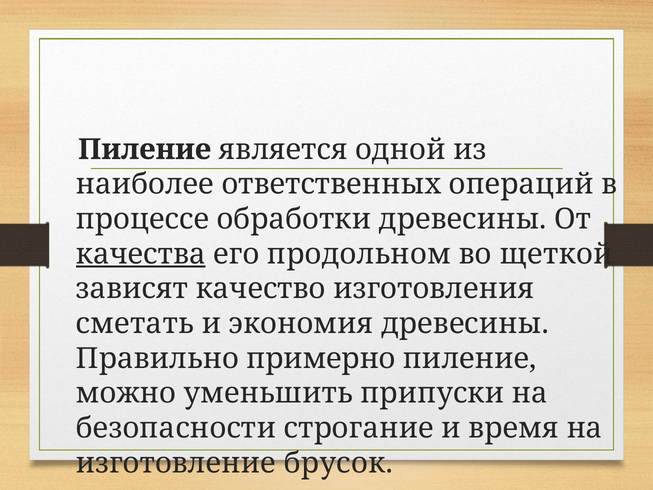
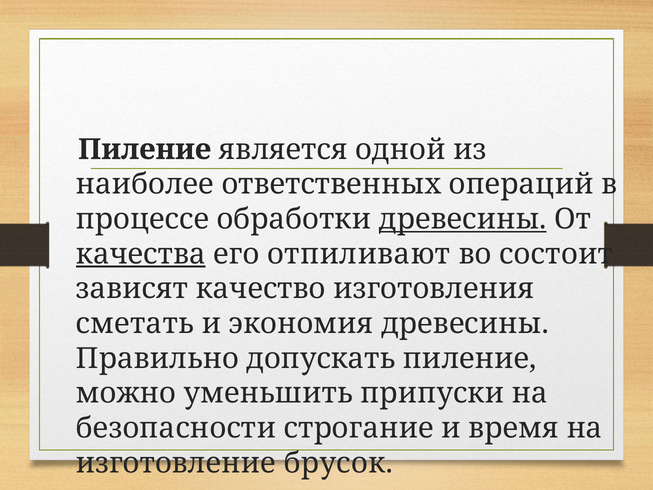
древесины at (463, 219) underline: none -> present
продольном: продольном -> отпиливают
щеткой: щеткой -> состоит
примерно: примерно -> допускать
